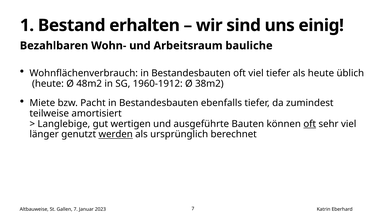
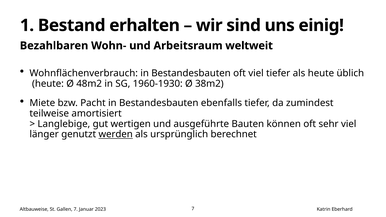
bauliche: bauliche -> weltweit
1960-1912: 1960-1912 -> 1960-1930
oft at (310, 124) underline: present -> none
